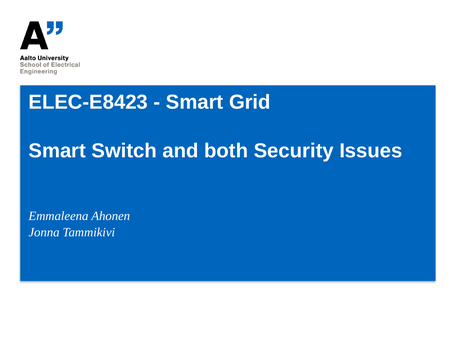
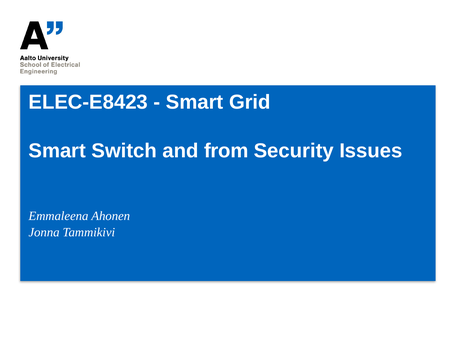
both: both -> from
